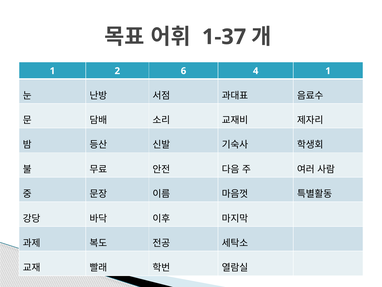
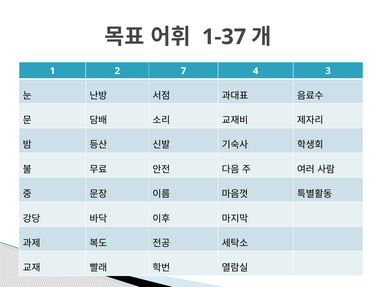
6: 6 -> 7
4 1: 1 -> 3
